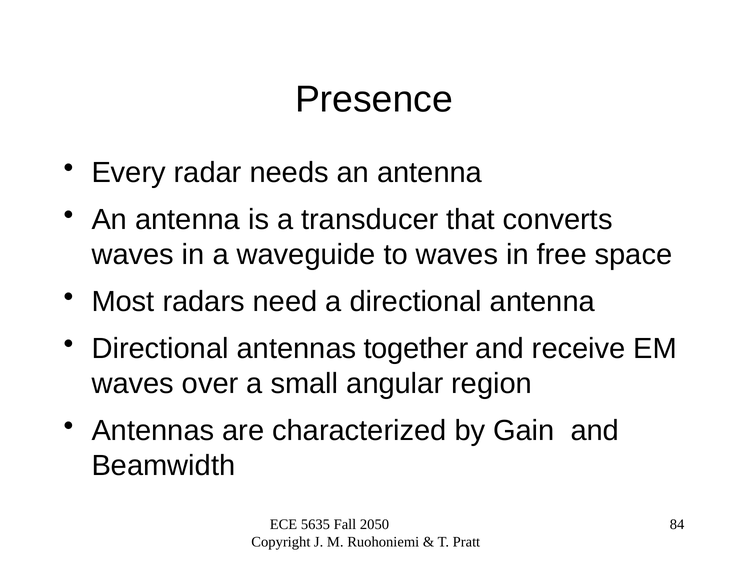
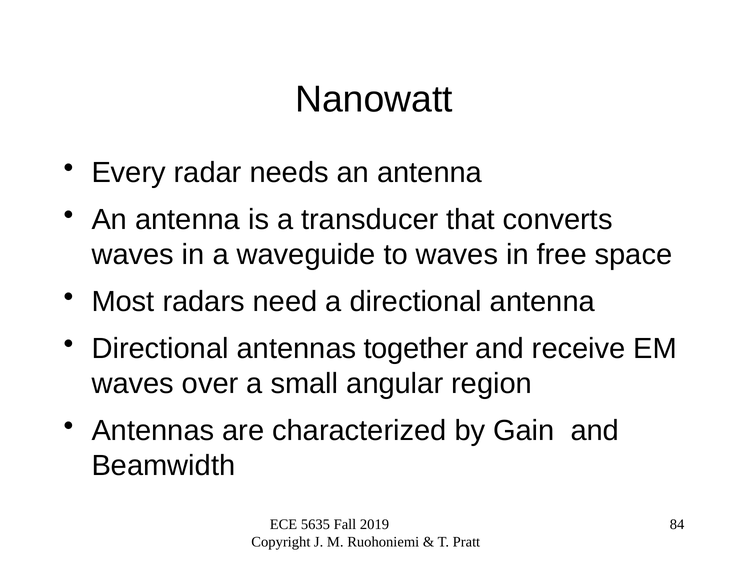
Presence: Presence -> Nanowatt
2050: 2050 -> 2019
